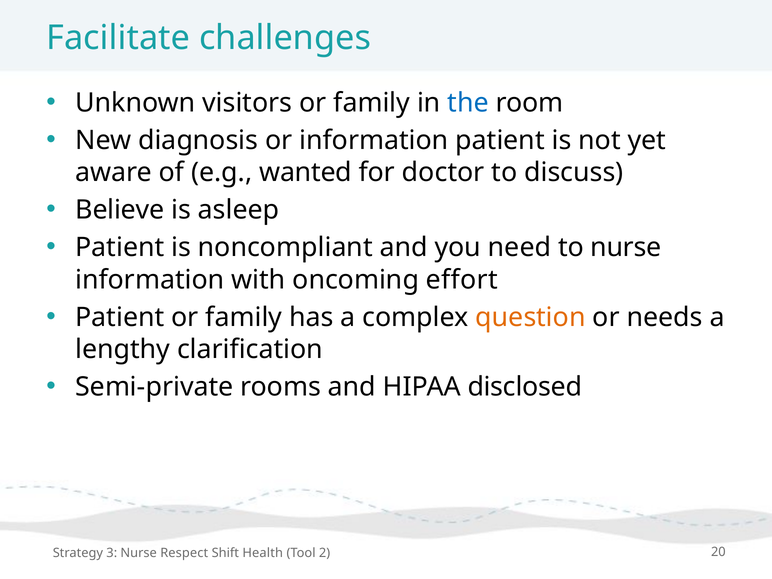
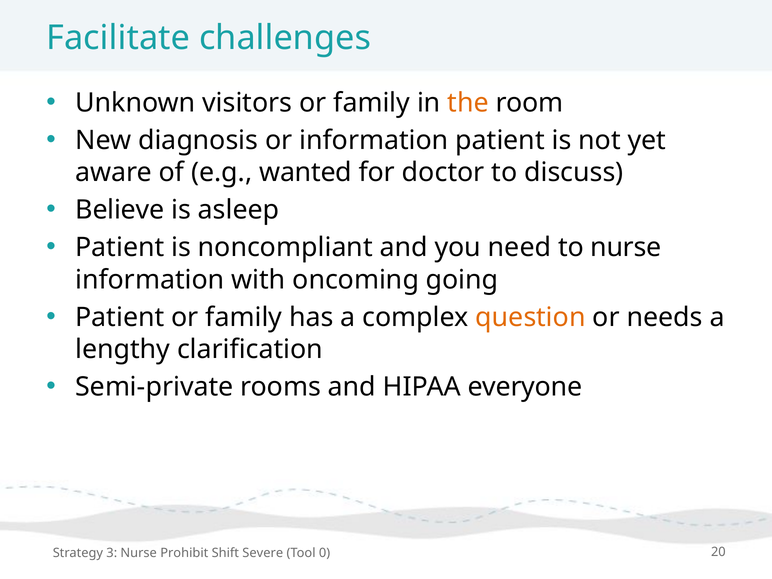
the colour: blue -> orange
effort: effort -> going
disclosed: disclosed -> everyone
Respect: Respect -> Prohibit
Health: Health -> Severe
2: 2 -> 0
